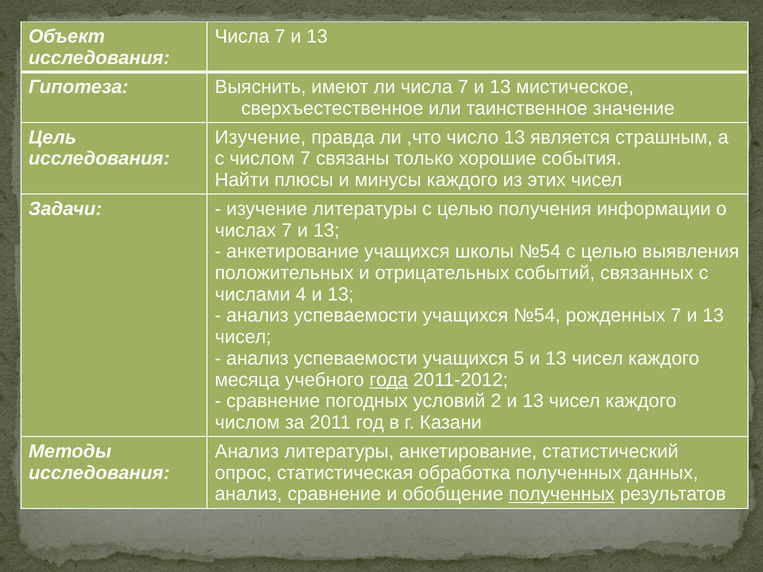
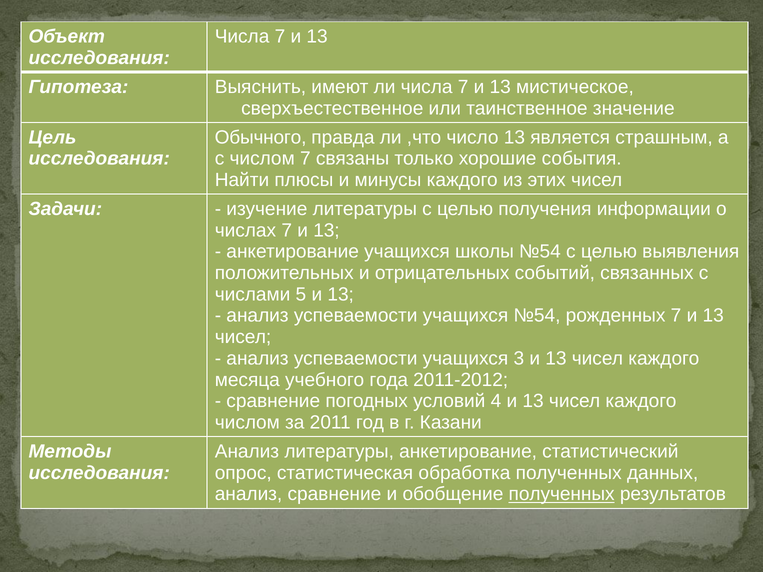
Изучение at (260, 137): Изучение -> Обычного
4: 4 -> 5
5: 5 -> 3
года underline: present -> none
2: 2 -> 4
